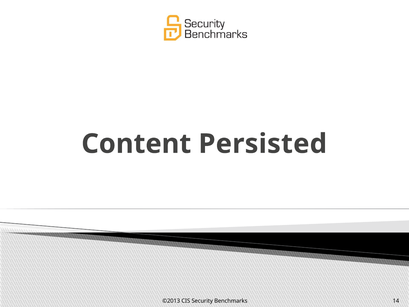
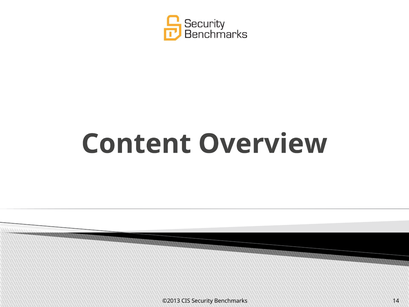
Persisted: Persisted -> Overview
